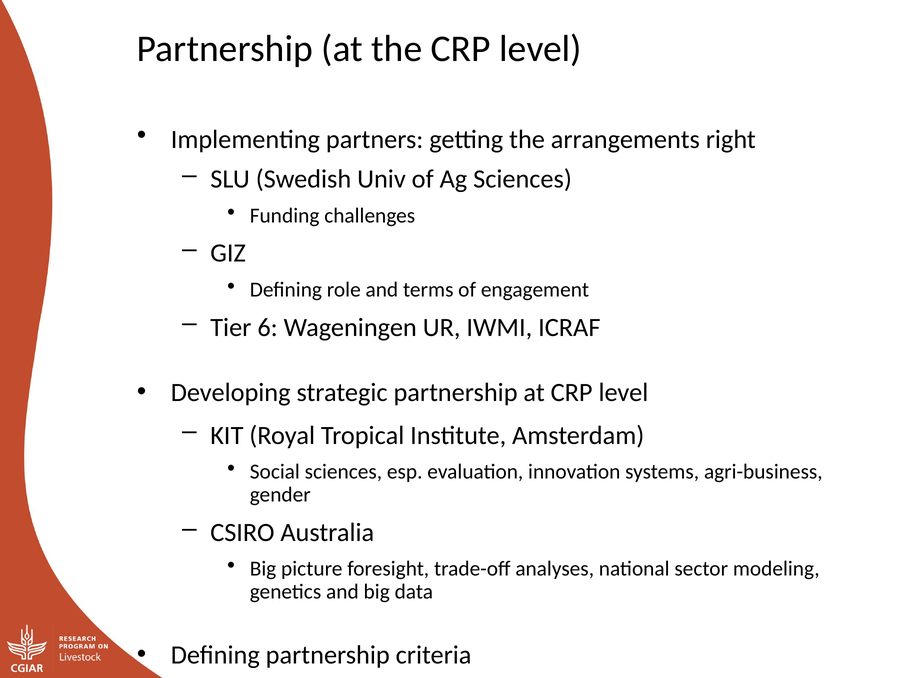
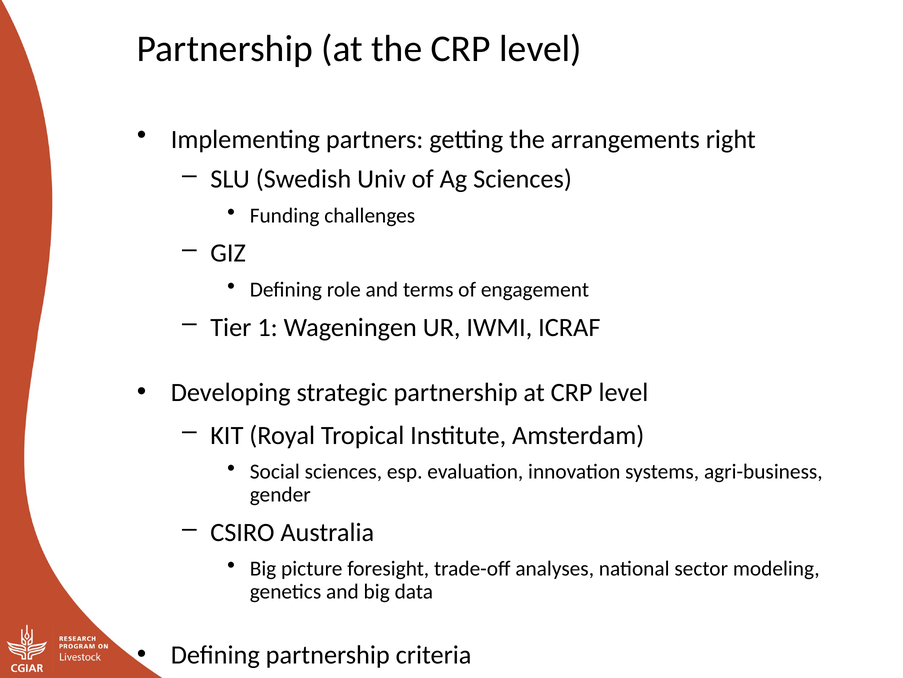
6: 6 -> 1
